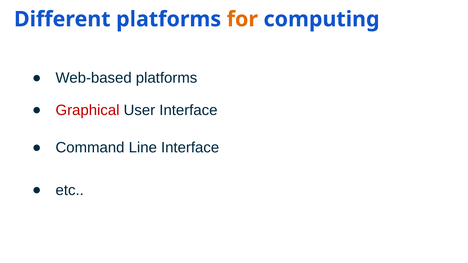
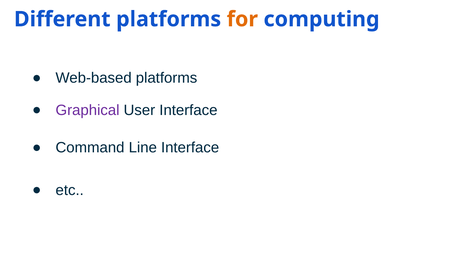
Graphical colour: red -> purple
